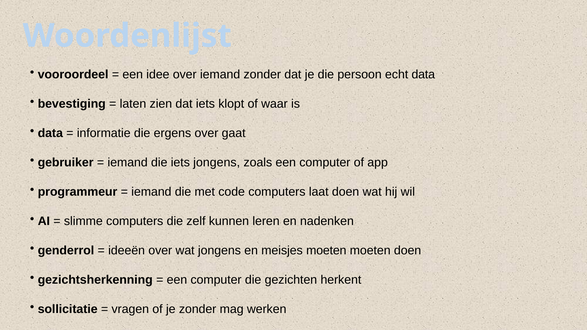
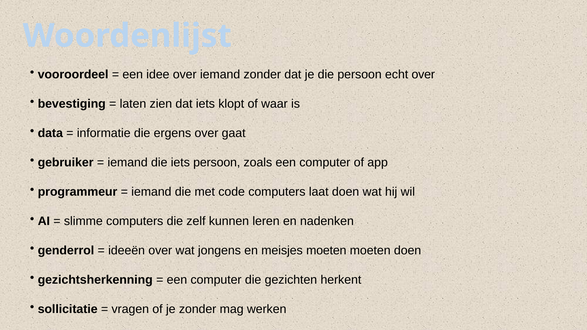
echt data: data -> over
iets jongens: jongens -> persoon
